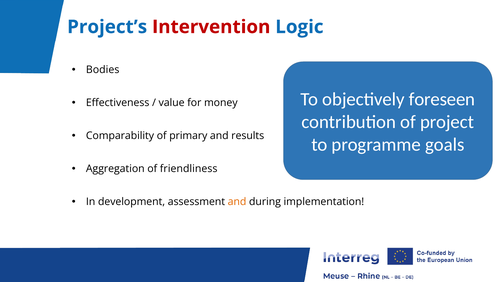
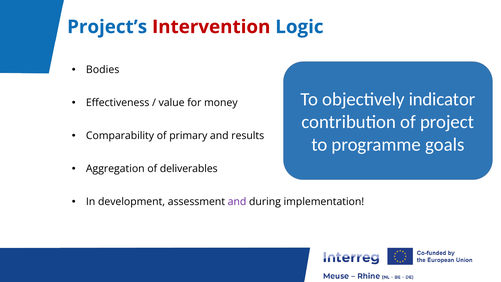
foreseen: foreseen -> indicator
friendliness: friendliness -> deliverables
and at (237, 202) colour: orange -> purple
